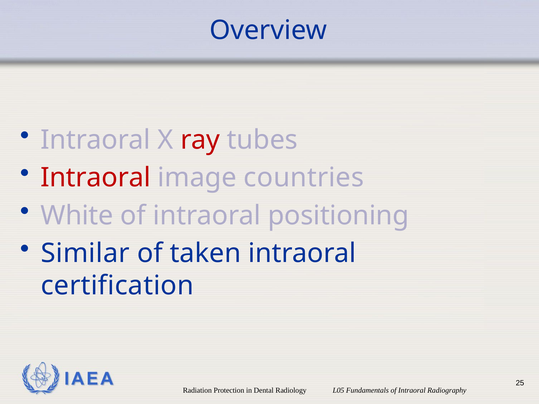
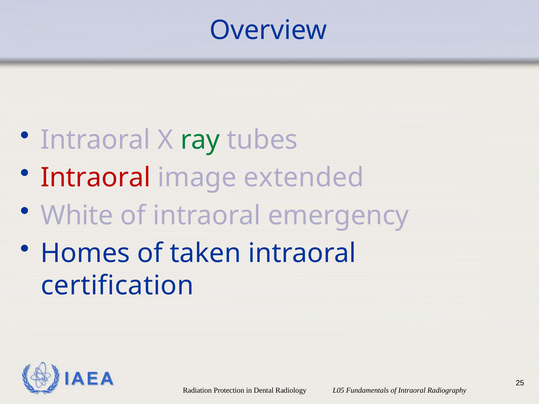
ray colour: red -> green
countries: countries -> extended
positioning: positioning -> emergency
Similar: Similar -> Homes
